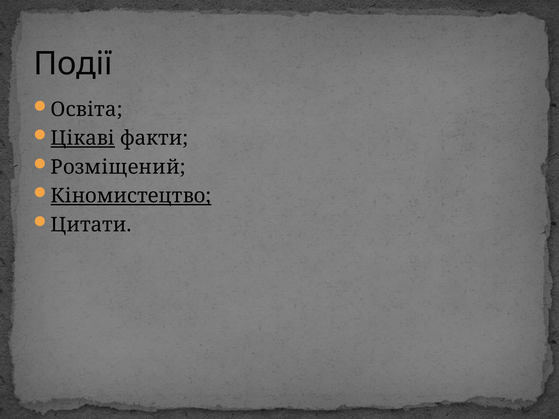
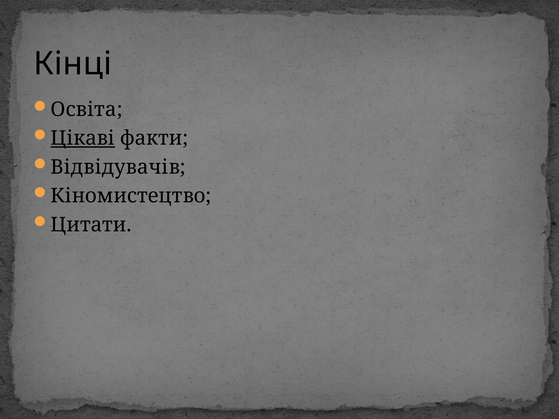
Події: Події -> Кінці
Розміщений: Розміщений -> Відвідувачів
Кіномистецтво underline: present -> none
